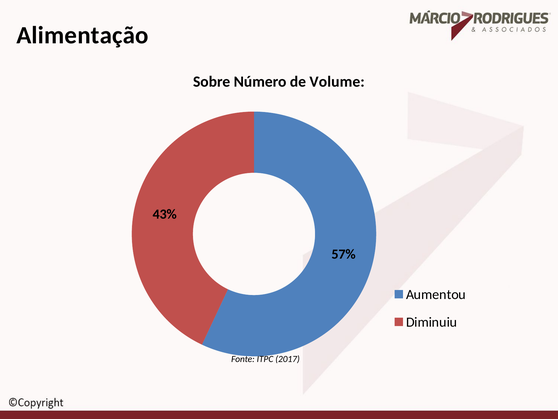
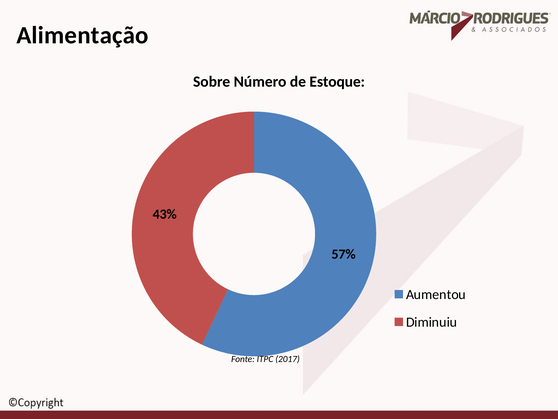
Volume: Volume -> Estoque
